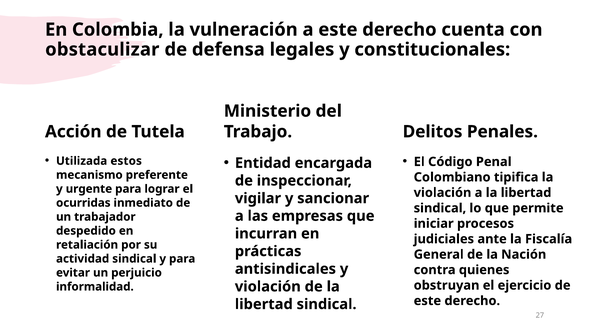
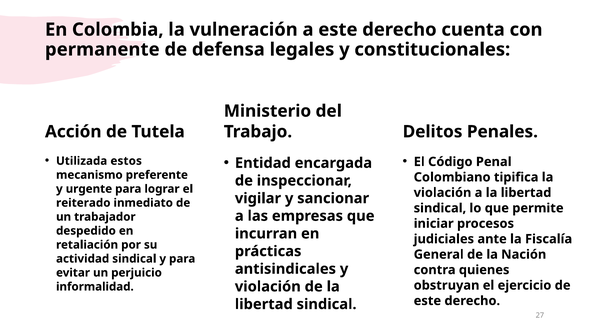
obstaculizar: obstaculizar -> permanente
ocurridas: ocurridas -> reiterado
